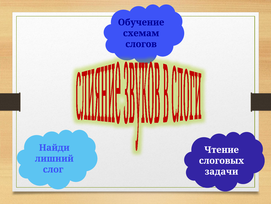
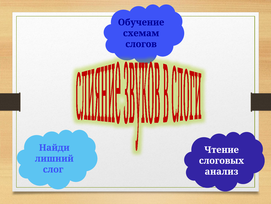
задачи: задачи -> анализ
